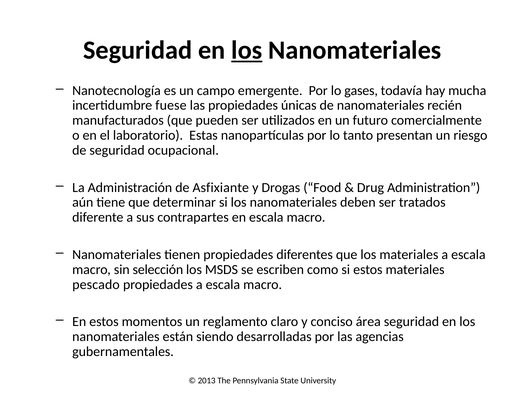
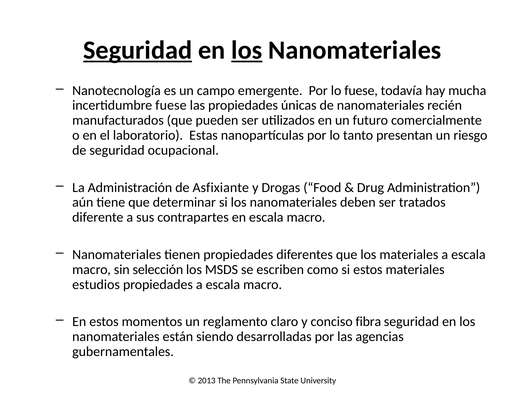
Seguridad at (138, 50) underline: none -> present
lo gases: gases -> fuese
pescado: pescado -> estudios
área: área -> fibra
